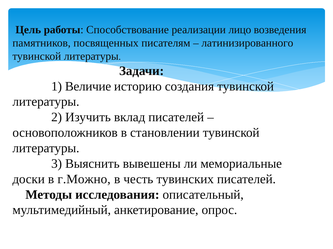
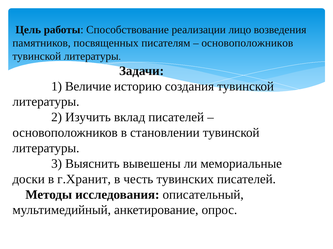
латинизированного at (247, 43): латинизированного -> основоположников
г.Можно: г.Можно -> г.Хранит
